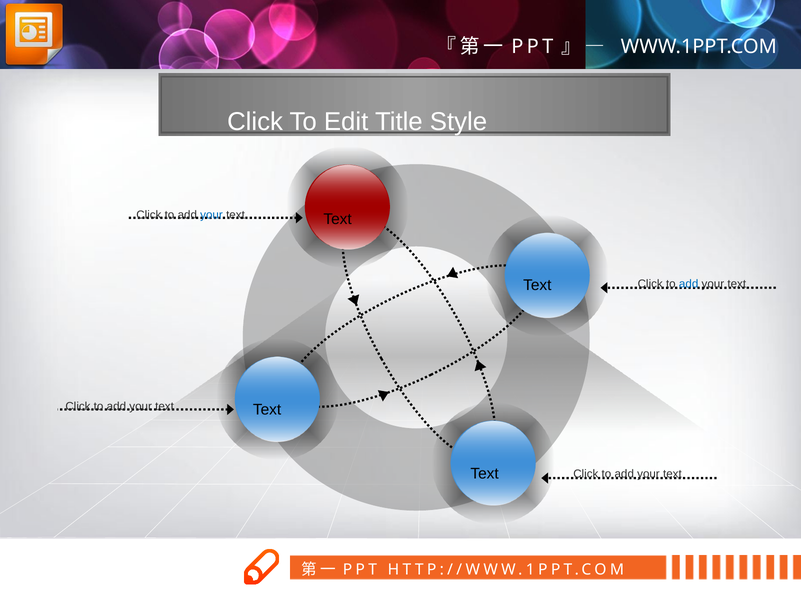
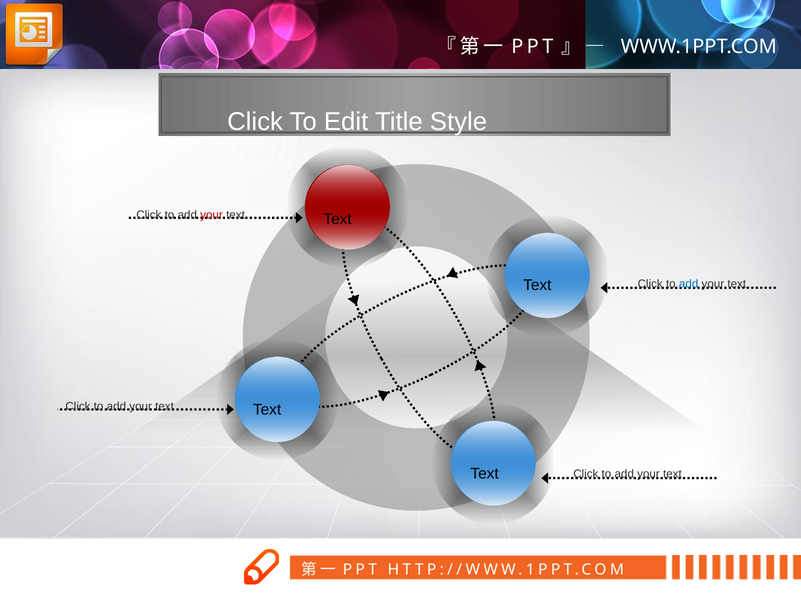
your at (212, 215) colour: blue -> red
